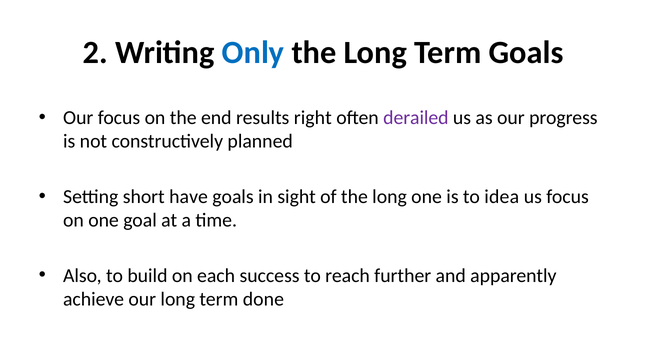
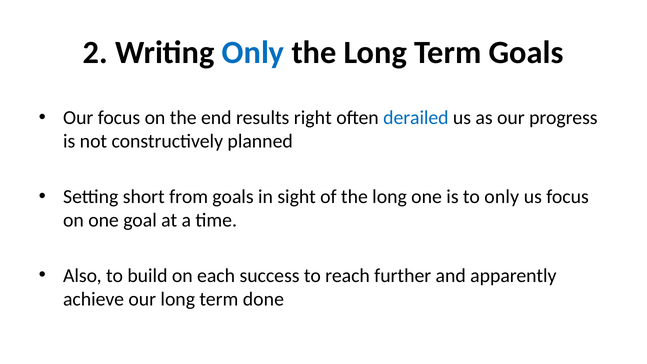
derailed colour: purple -> blue
have: have -> from
to idea: idea -> only
